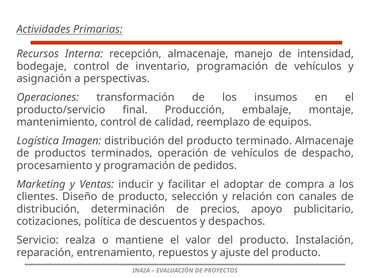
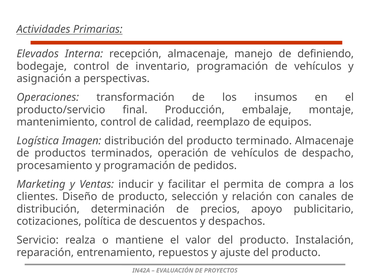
Recursos: Recursos -> Elevados
intensidad: intensidad -> definiendo
adoptar: adoptar -> permita
